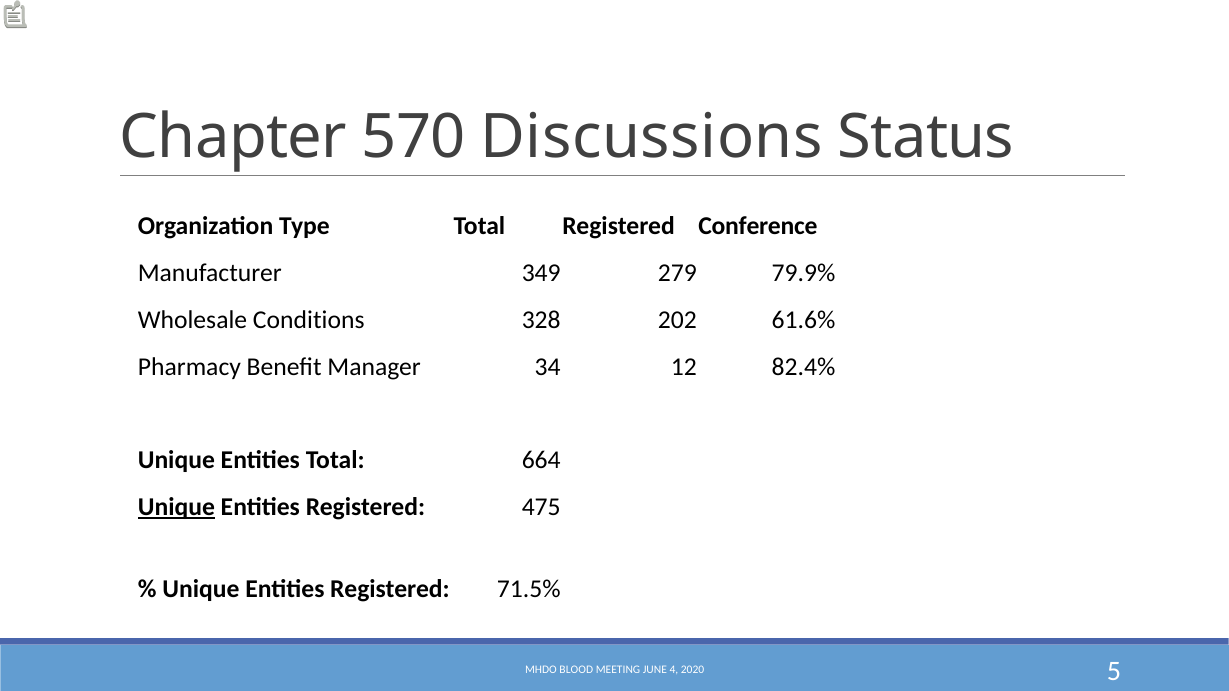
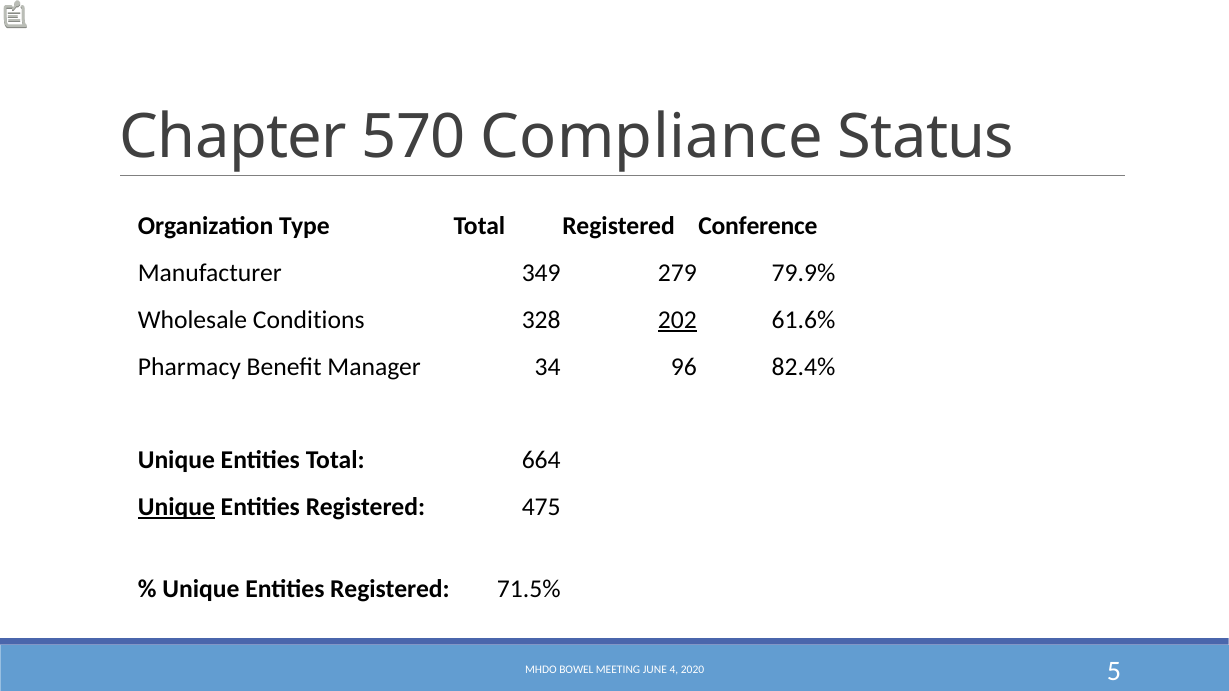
Discussions: Discussions -> Compliance
202 underline: none -> present
12: 12 -> 96
BLOOD: BLOOD -> BOWEL
